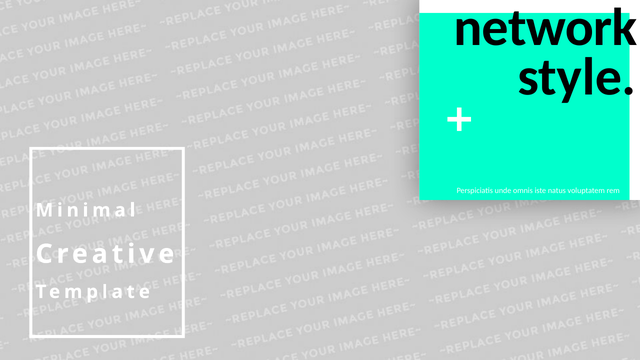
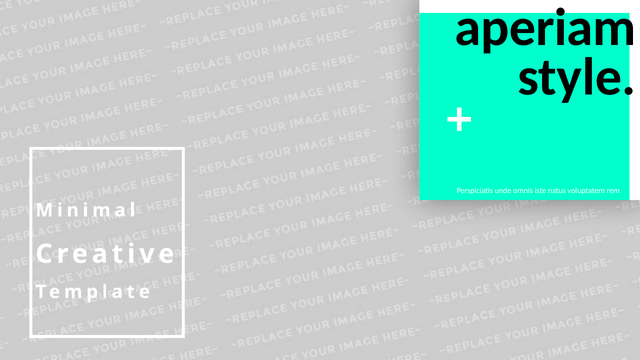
network: network -> aperiam
